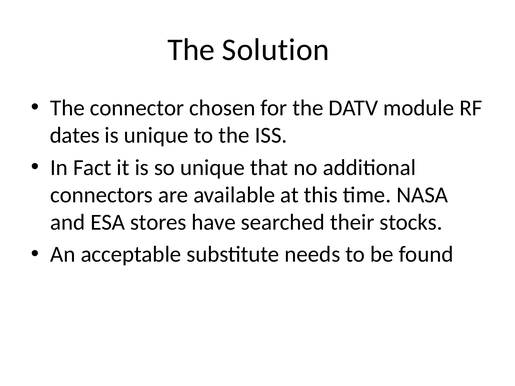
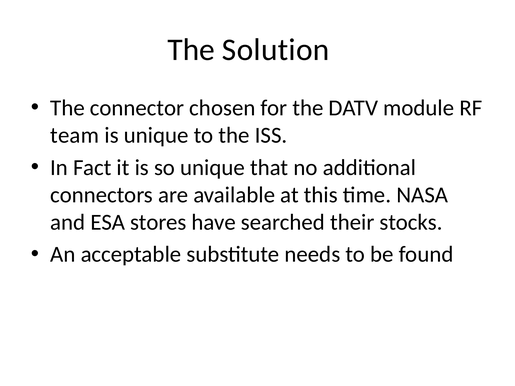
dates: dates -> team
